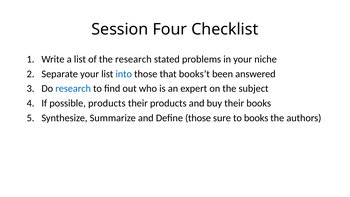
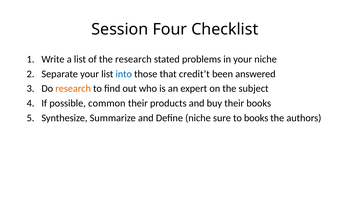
books’t: books’t -> credit’t
research at (73, 89) colour: blue -> orange
possible products: products -> common
Define those: those -> niche
